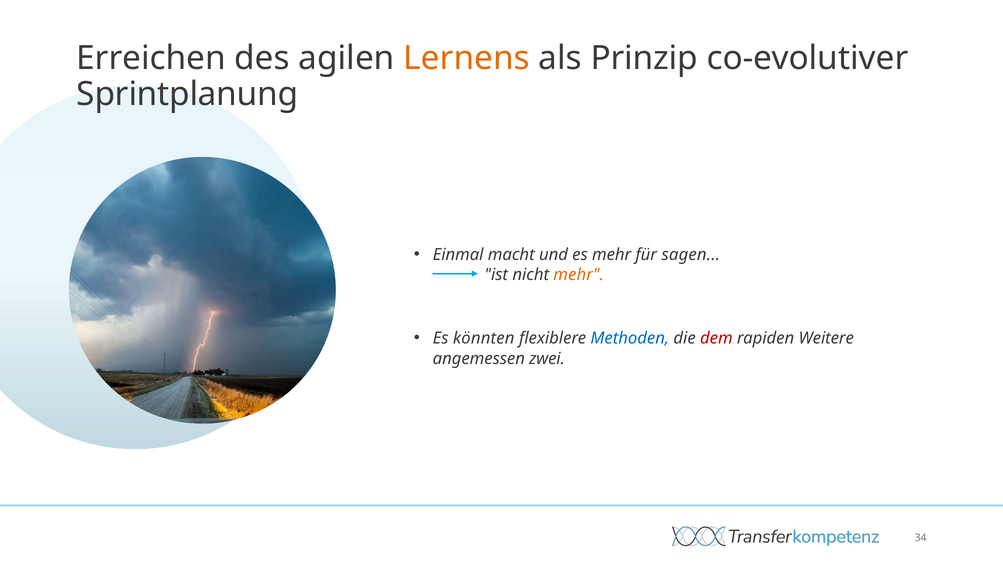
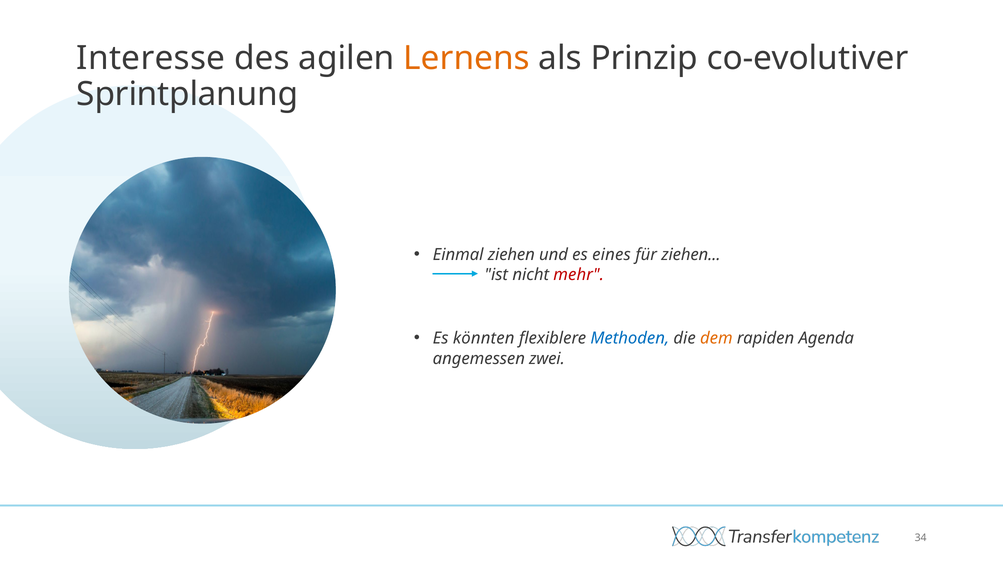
Erreichen: Erreichen -> Interesse
Einmal macht: macht -> ziehen
es mehr: mehr -> eines
für sagen: sagen -> ziehen
mehr at (579, 275) colour: orange -> red
dem colour: red -> orange
Weitere: Weitere -> Agenda
